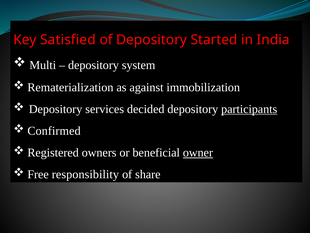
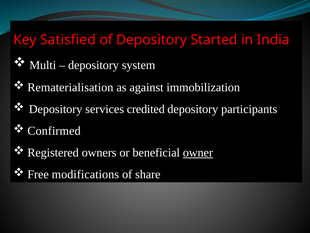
Rematerialization: Rematerialization -> Rematerialisation
decided: decided -> credited
participants underline: present -> none
responsibility: responsibility -> modifications
